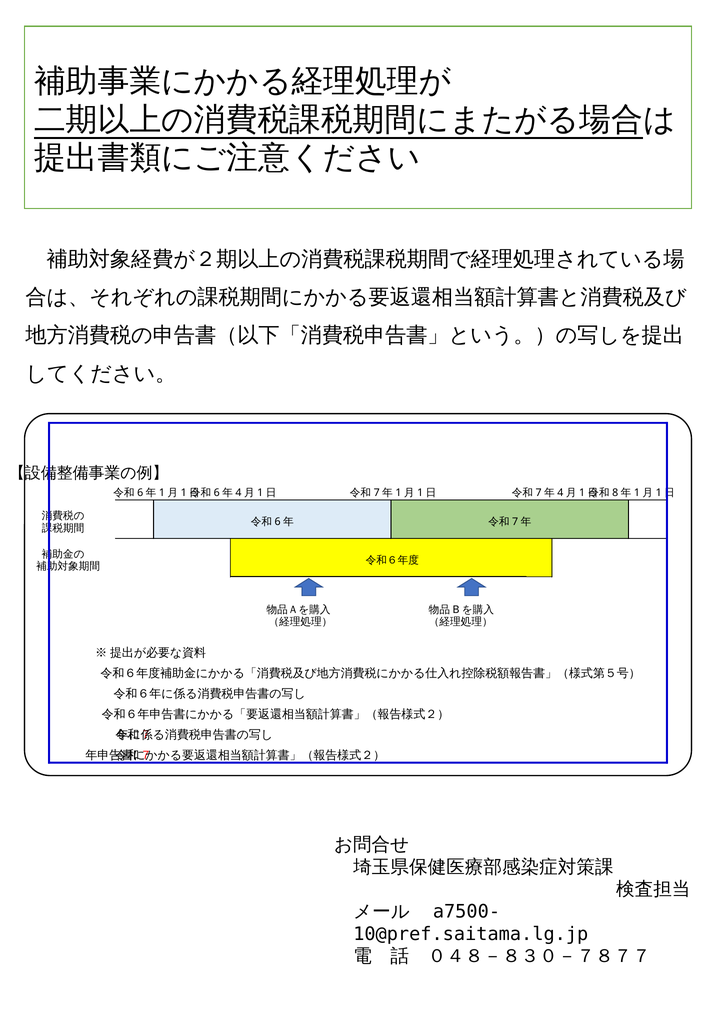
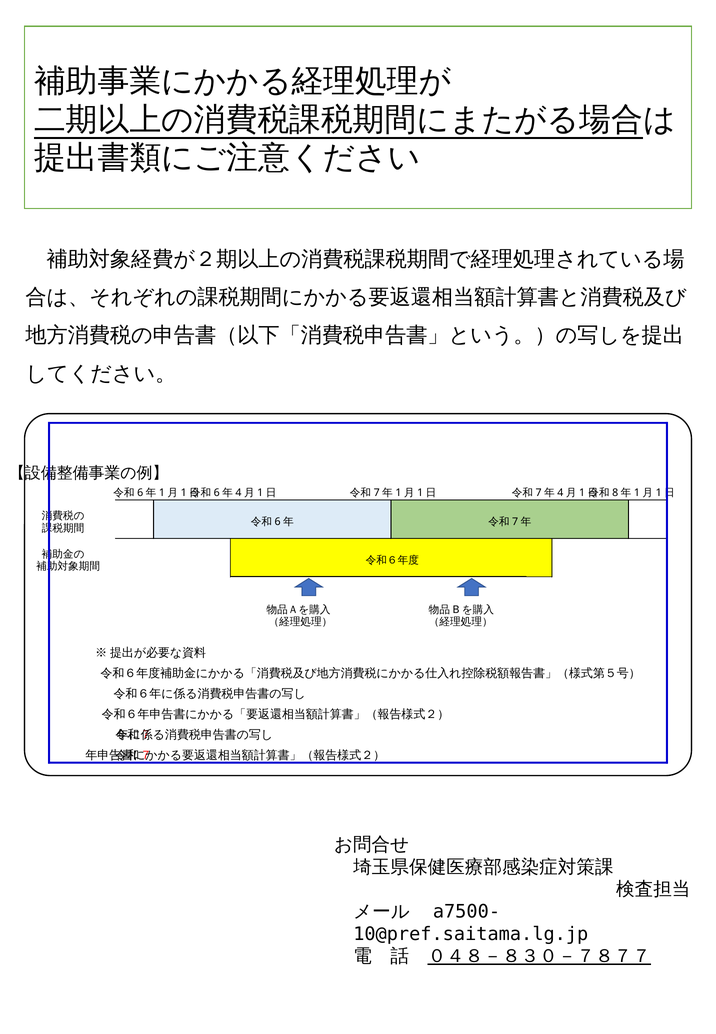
０４８－８３０－７８７７ underline: none -> present
